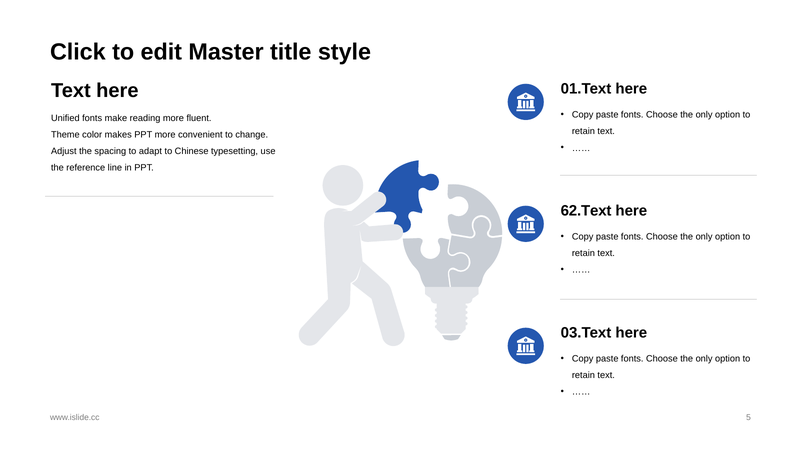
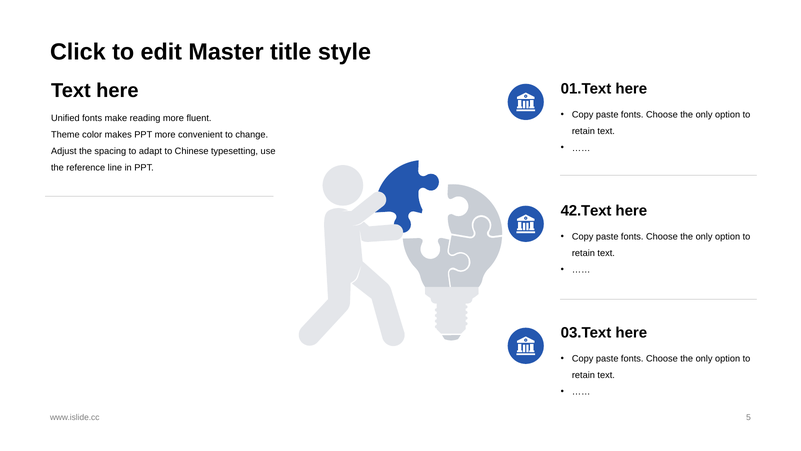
62.Text: 62.Text -> 42.Text
